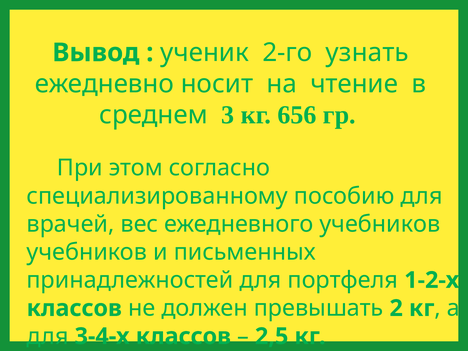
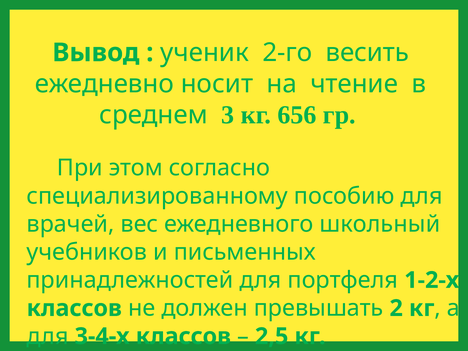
узнать: узнать -> весить
ежедневного учебников: учебников -> школьный
